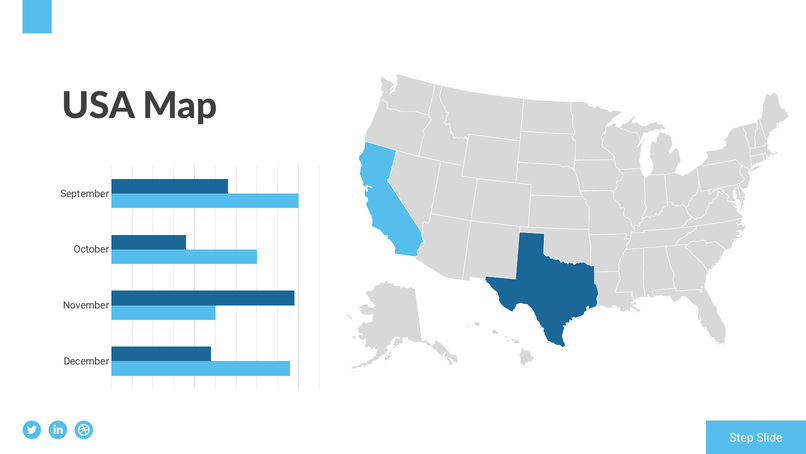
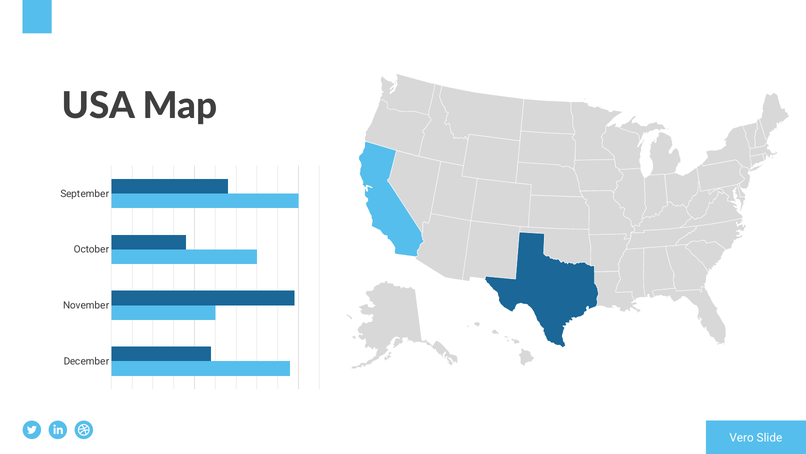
Step: Step -> Vero
